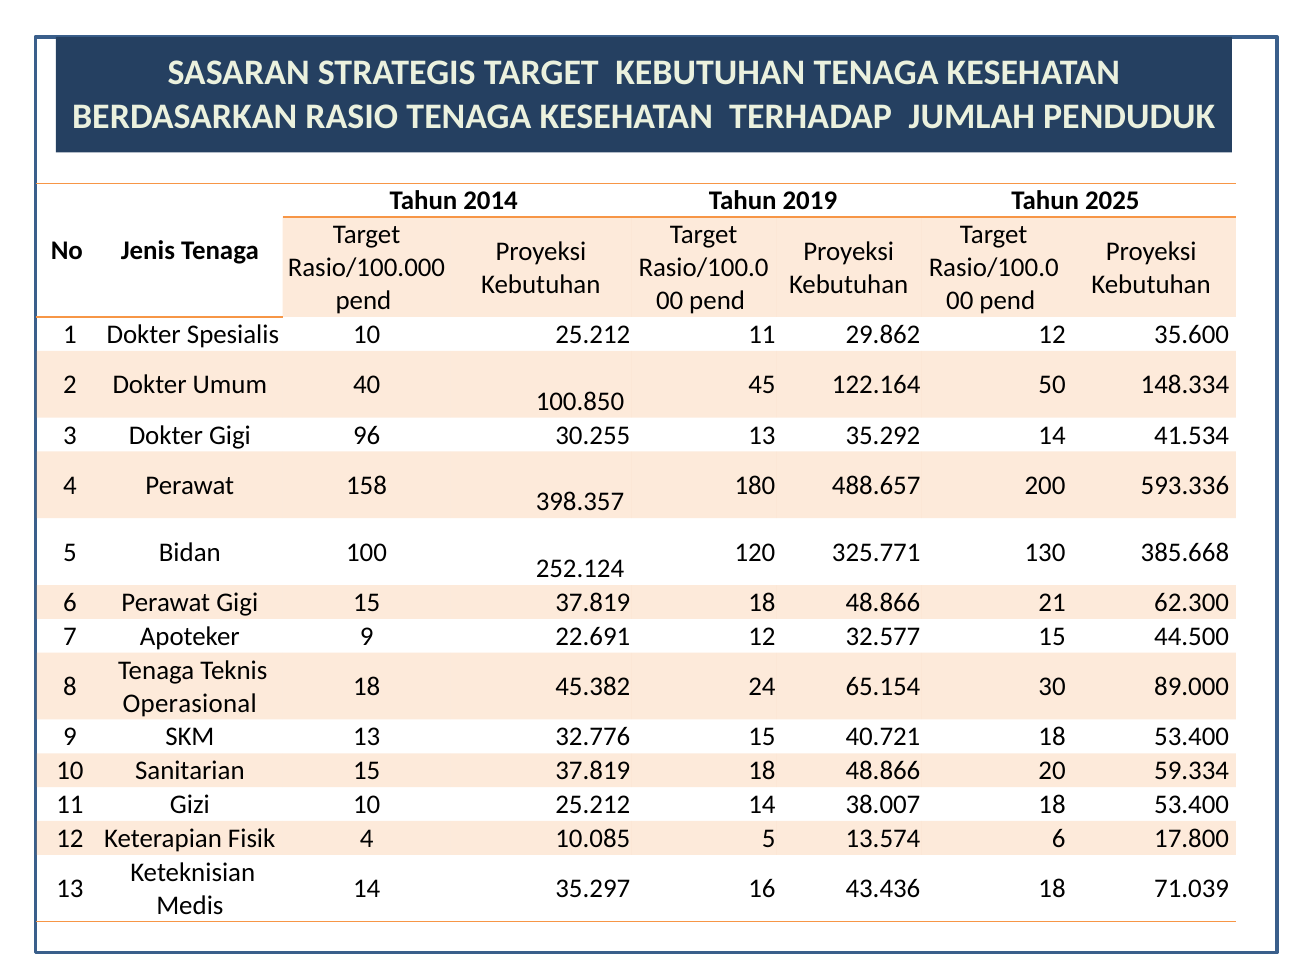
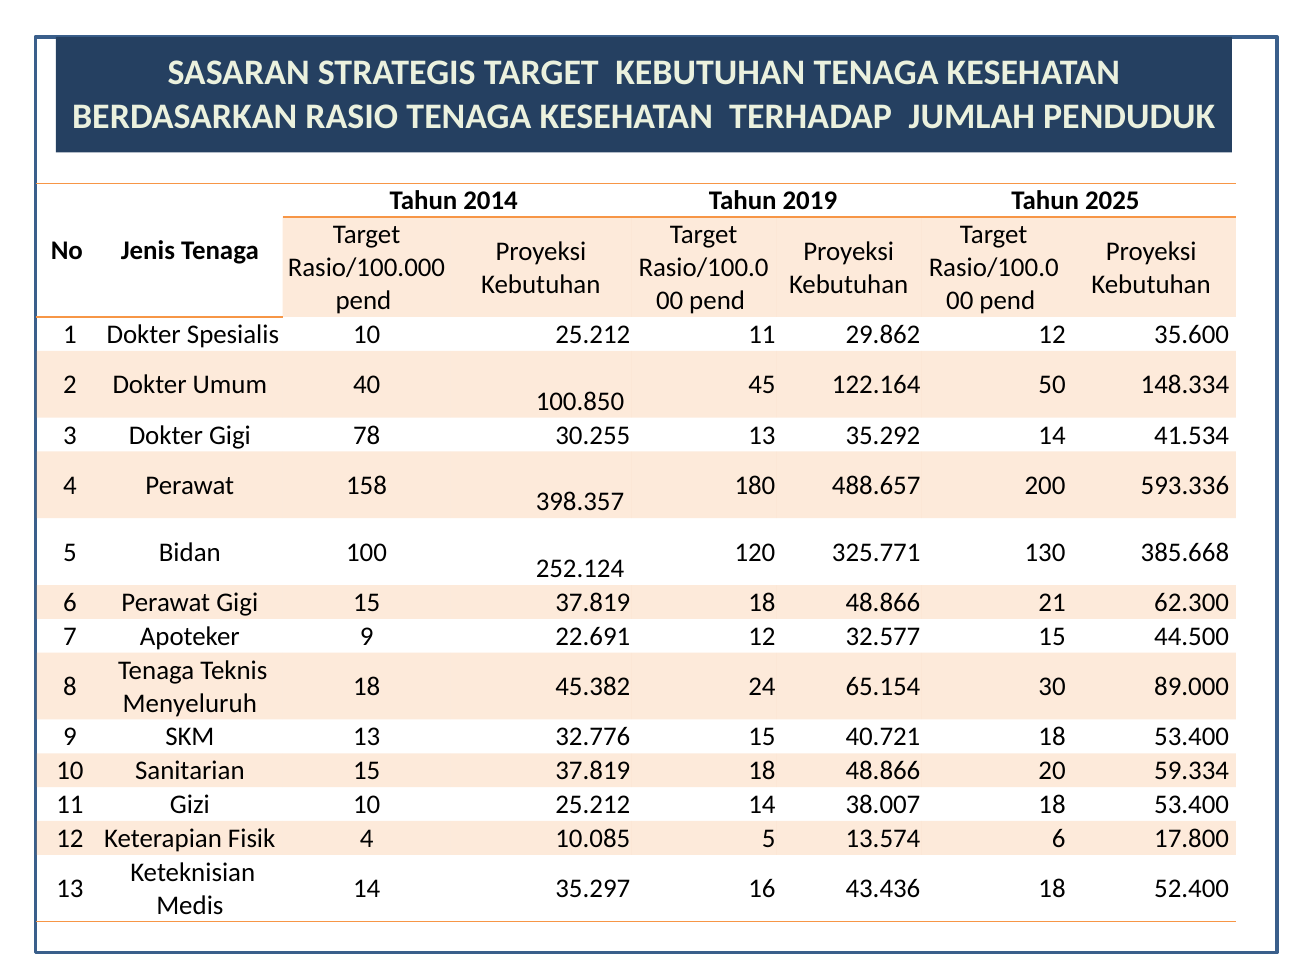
96: 96 -> 78
Operasional: Operasional -> Menyeluruh
71.039: 71.039 -> 52.400
